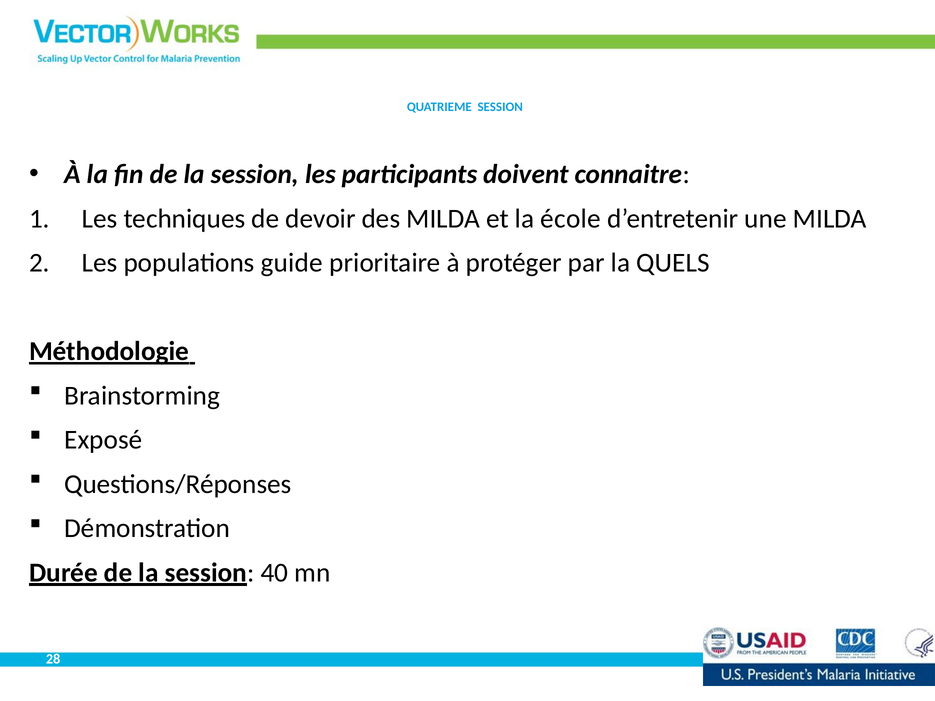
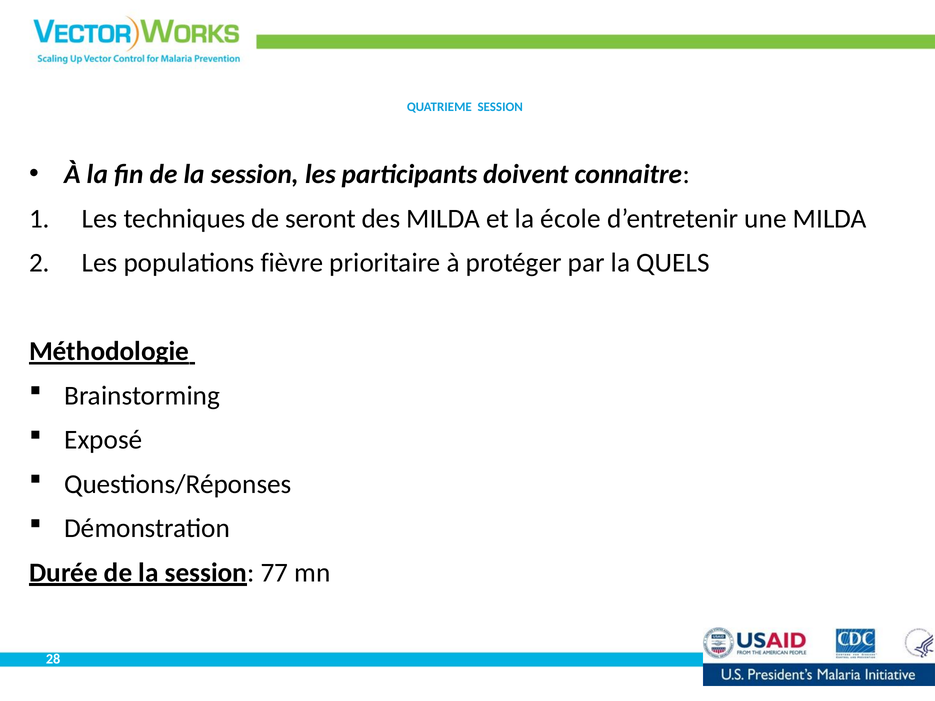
devoir: devoir -> seront
guide: guide -> fièvre
40: 40 -> 77
